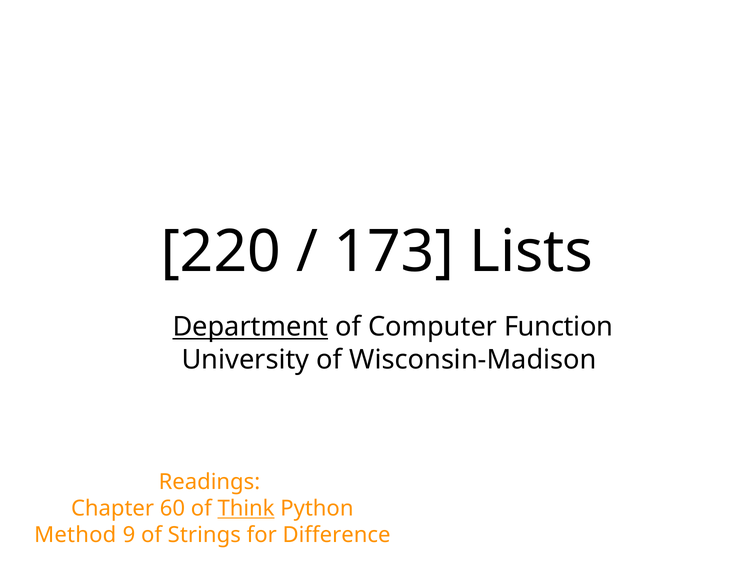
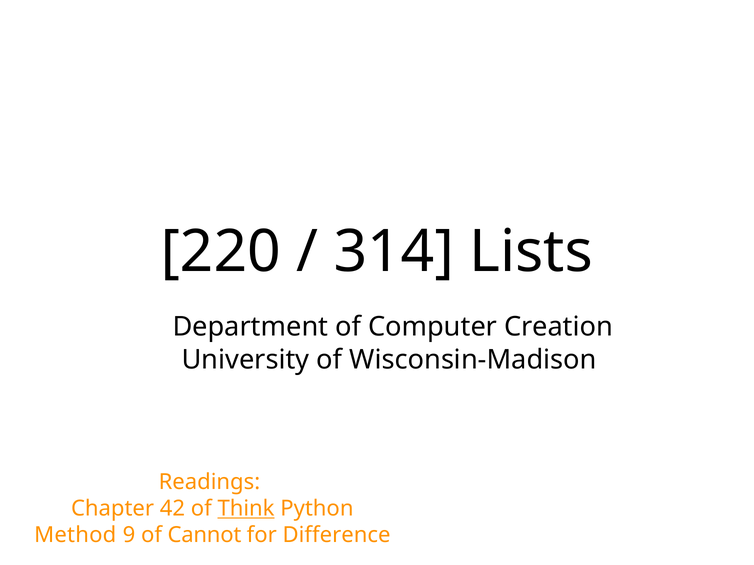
173: 173 -> 314
Department underline: present -> none
Function: Function -> Creation
60: 60 -> 42
Strings: Strings -> Cannot
